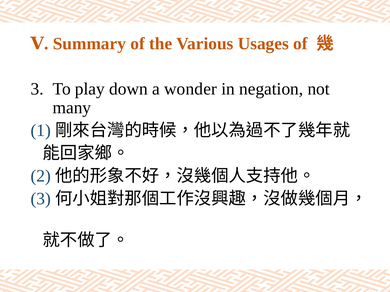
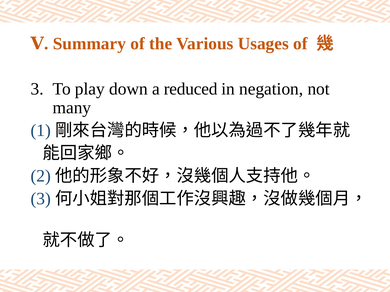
wonder: wonder -> reduced
